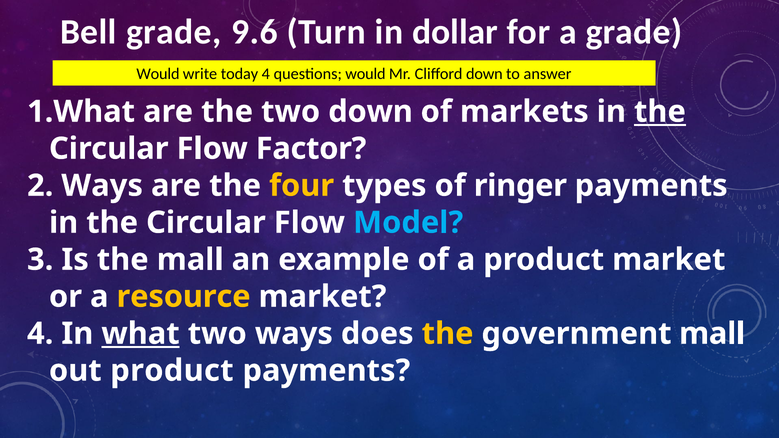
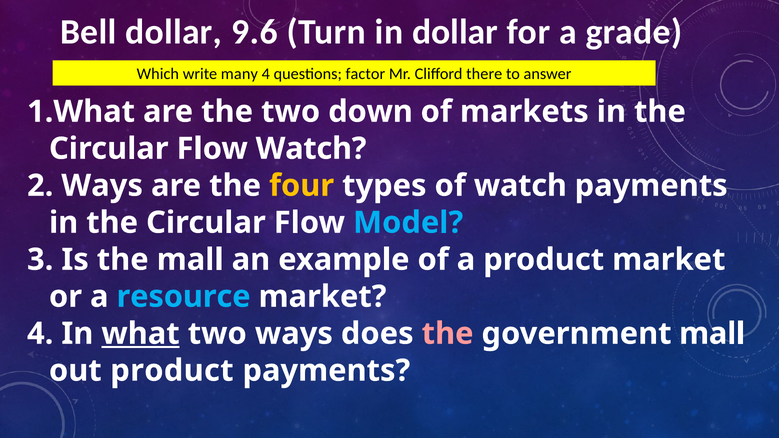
Bell grade: grade -> dollar
Would at (158, 74): Would -> Which
today: today -> many
questions would: would -> factor
Clifford down: down -> there
the at (660, 112) underline: present -> none
Flow Factor: Factor -> Watch
of ringer: ringer -> watch
resource colour: yellow -> light blue
the at (448, 334) colour: yellow -> pink
